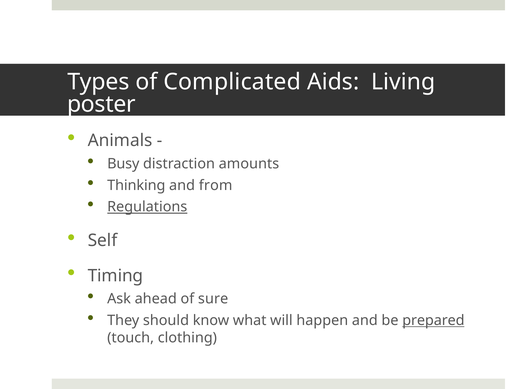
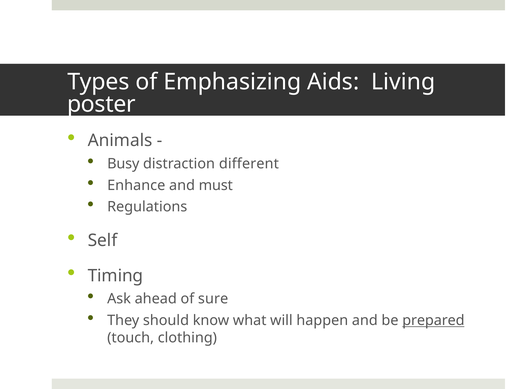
Complicated: Complicated -> Emphasizing
amounts: amounts -> different
Thinking: Thinking -> Enhance
from: from -> must
Regulations underline: present -> none
